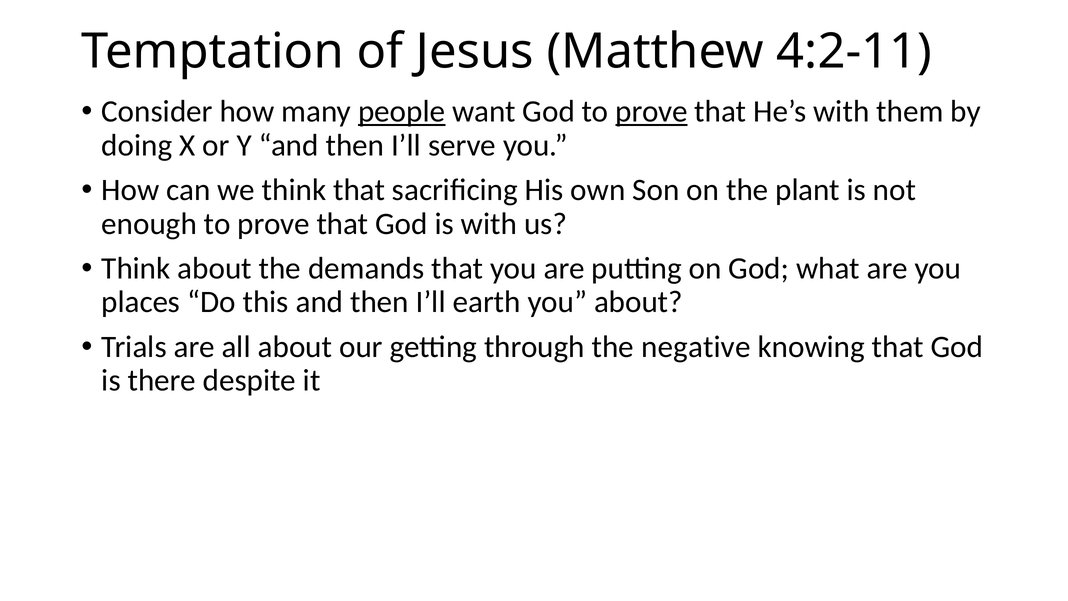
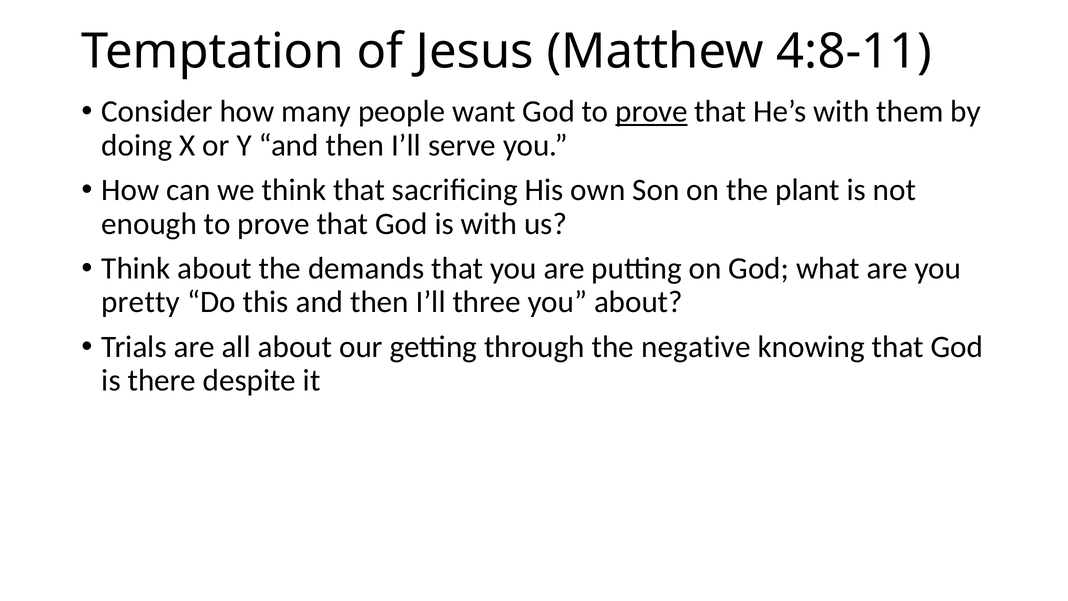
4:2-11: 4:2-11 -> 4:8-11
people underline: present -> none
places: places -> pretty
earth: earth -> three
